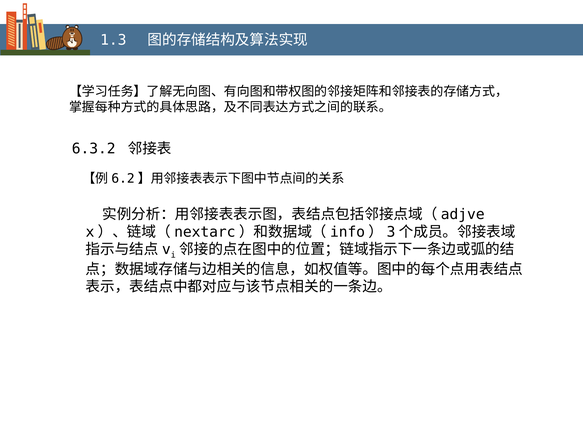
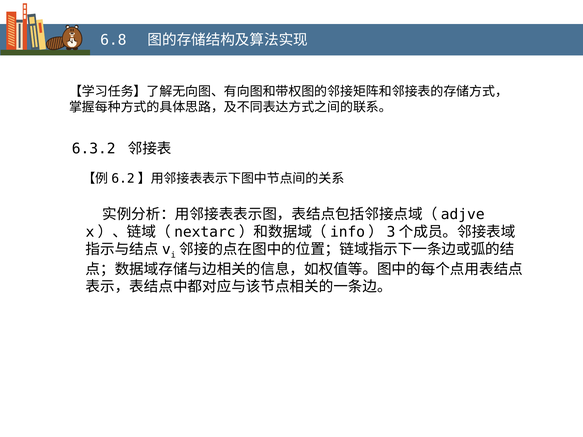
1.3: 1.3 -> 6.8
